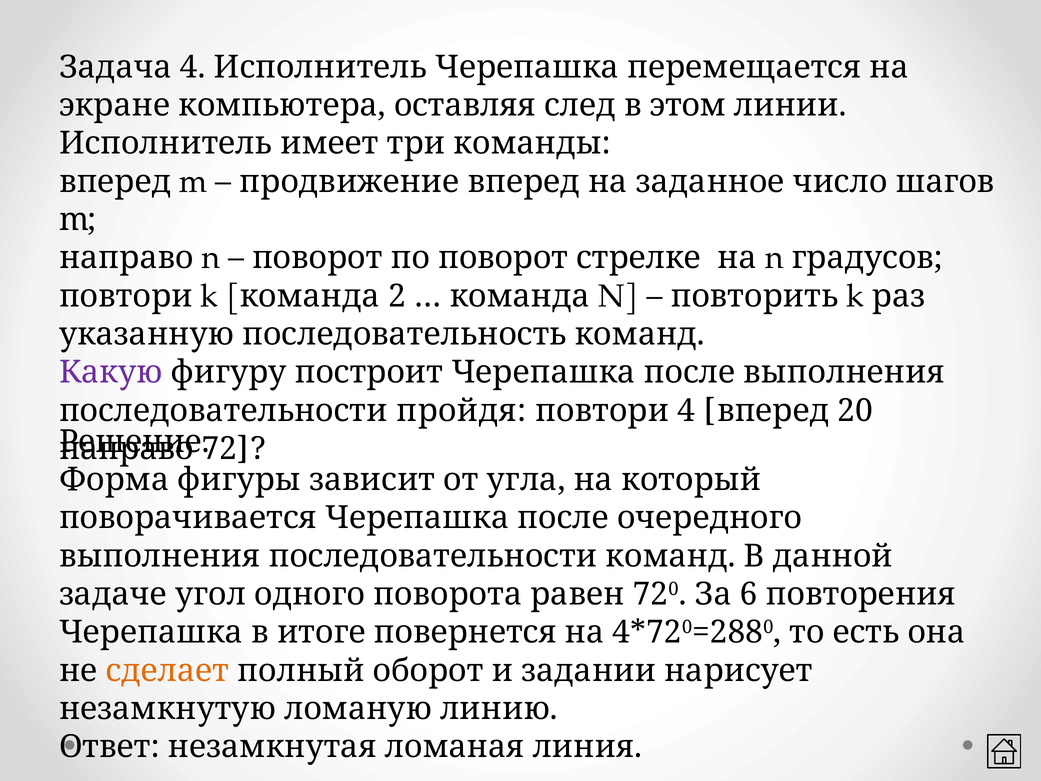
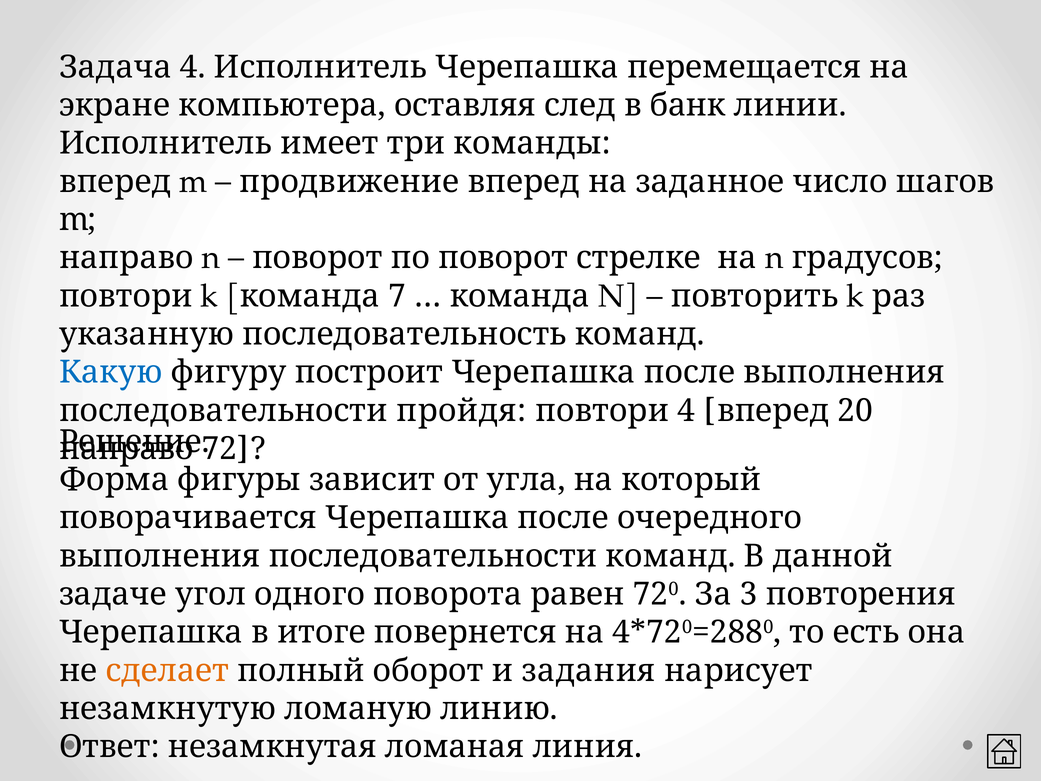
этом: этом -> банк
2: 2 -> 7
Какую colour: purple -> blue
6: 6 -> 3
задании: задании -> задания
